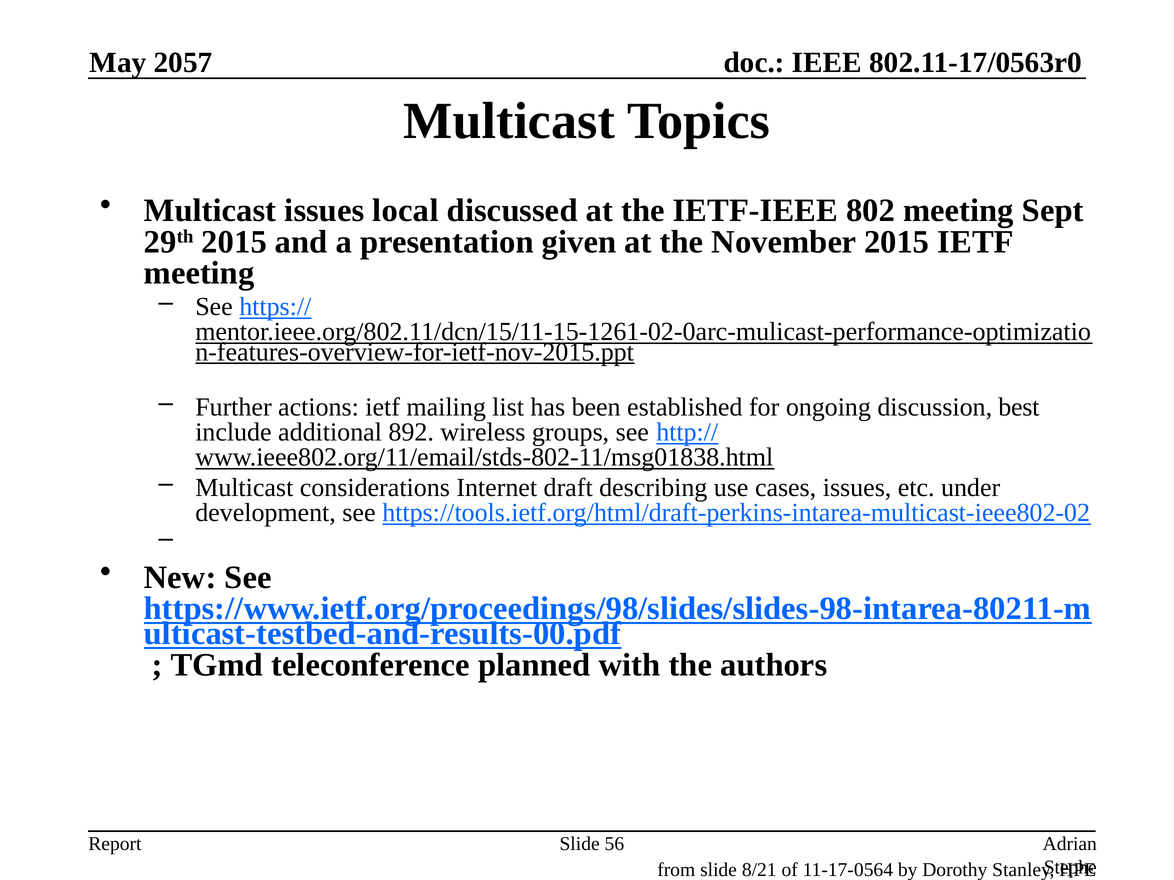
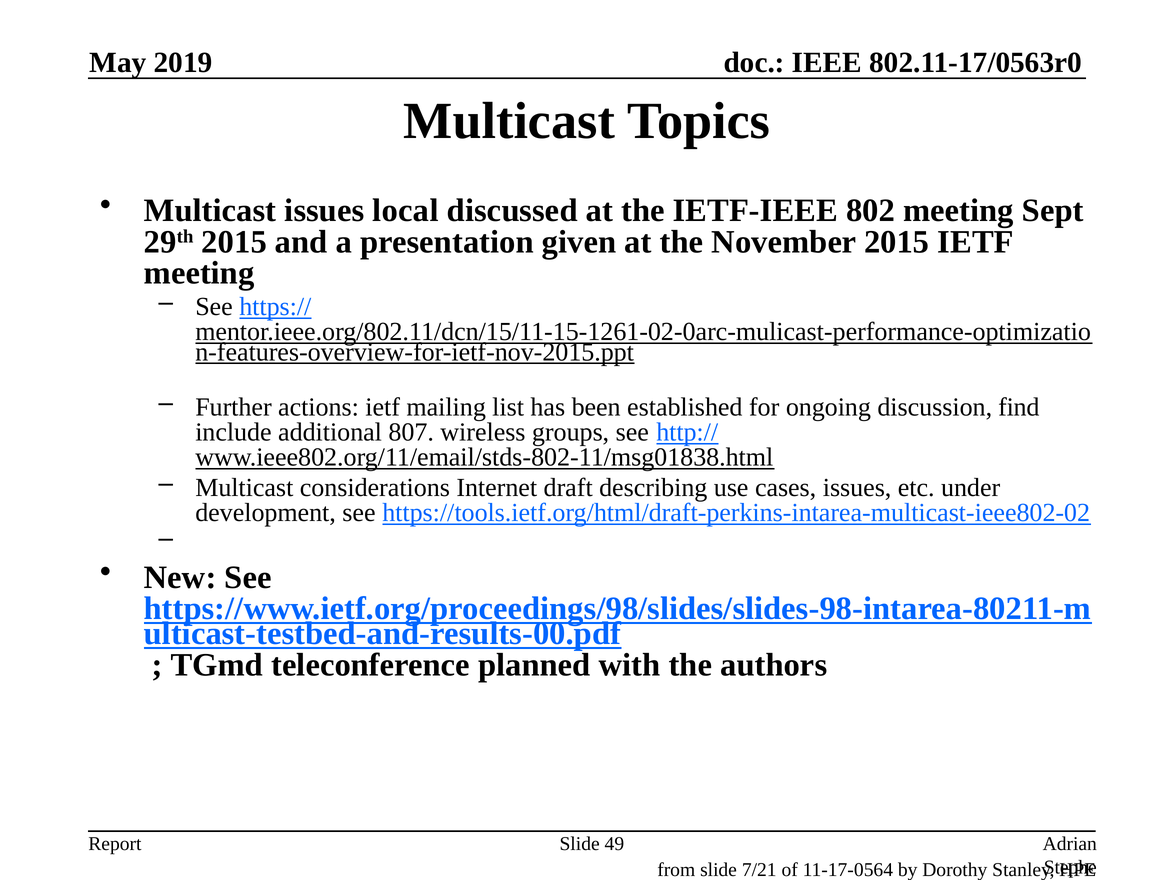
2057: 2057 -> 2019
best: best -> find
892: 892 -> 807
56: 56 -> 49
8/21: 8/21 -> 7/21
